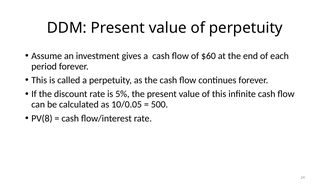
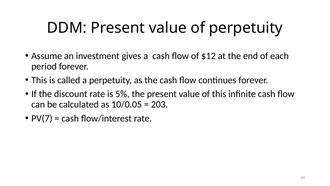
$60: $60 -> $12
500: 500 -> 203
PV(8: PV(8 -> PV(7
